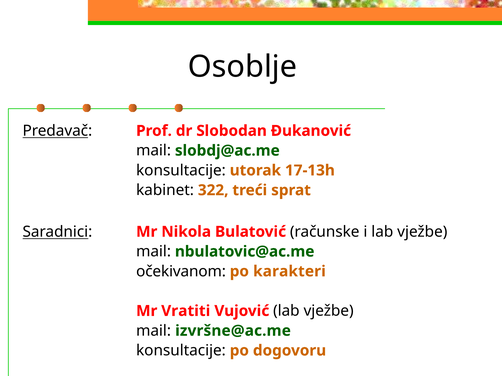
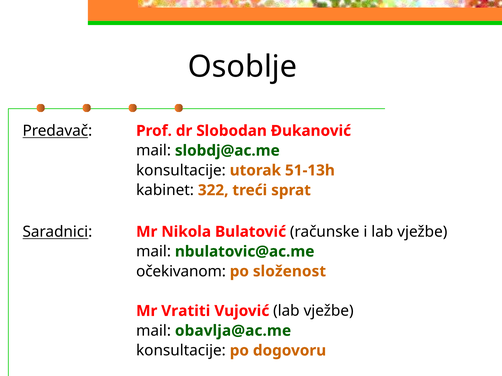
17-13h: 17-13h -> 51-13h
karakteri: karakteri -> složenost
izvršne@ac.me: izvršne@ac.me -> obavlja@ac.me
